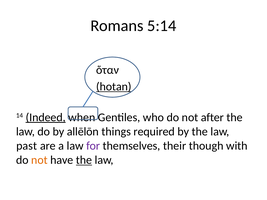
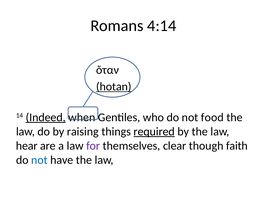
5:14: 5:14 -> 4:14
after: after -> food
allēlōn: allēlōn -> raising
required underline: none -> present
past: past -> hear
their: their -> clear
with: with -> faith
not at (39, 160) colour: orange -> blue
the at (84, 160) underline: present -> none
